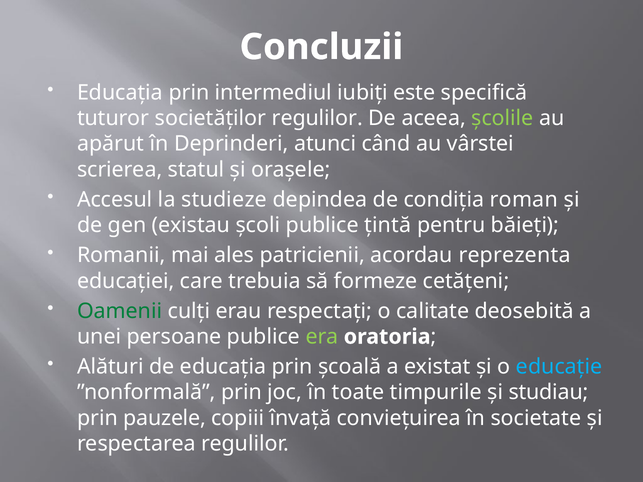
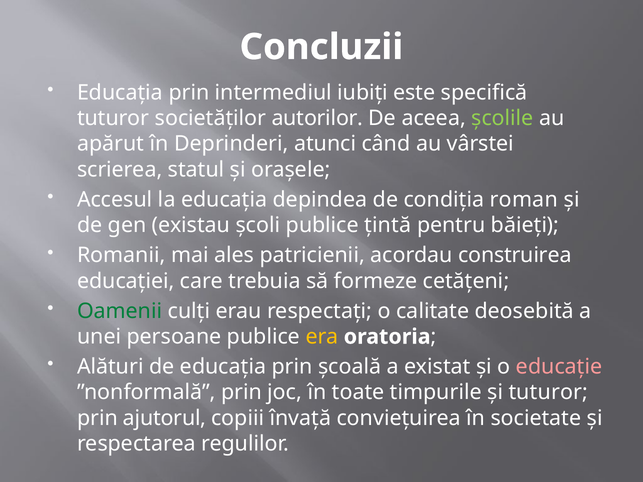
societăților regulilor: regulilor -> autorilor
la studieze: studieze -> educația
reprezenta: reprezenta -> construirea
era colour: light green -> yellow
educație colour: light blue -> pink
și studiau: studiau -> tuturor
pauzele: pauzele -> ajutorul
